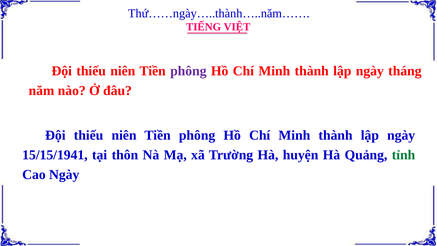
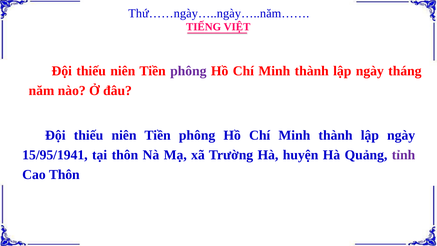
Thứ……ngày…..thành…..năm……: Thứ……ngày…..thành…..năm…… -> Thứ……ngày…..ngày…..năm……
15/15/1941: 15/15/1941 -> 15/95/1941
tỉnh colour: green -> purple
Cao Ngày: Ngày -> Thôn
